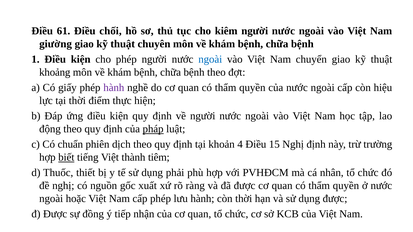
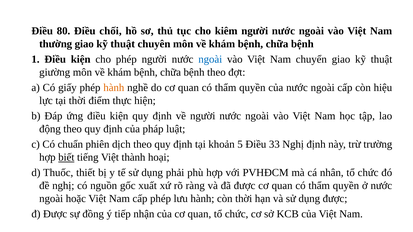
61: 61 -> 80
giường: giường -> thường
khoảng: khoảng -> giường
hành at (114, 88) colour: purple -> orange
pháp underline: present -> none
4: 4 -> 5
15: 15 -> 33
tiêm: tiêm -> hoại
